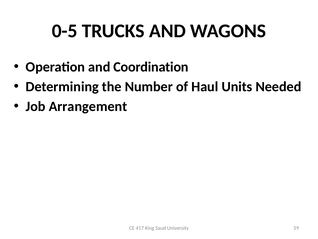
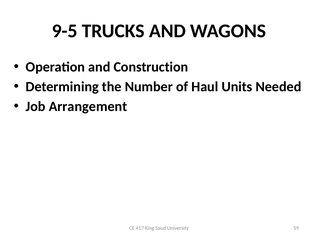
0-5: 0-5 -> 9-5
Coordination: Coordination -> Construction
